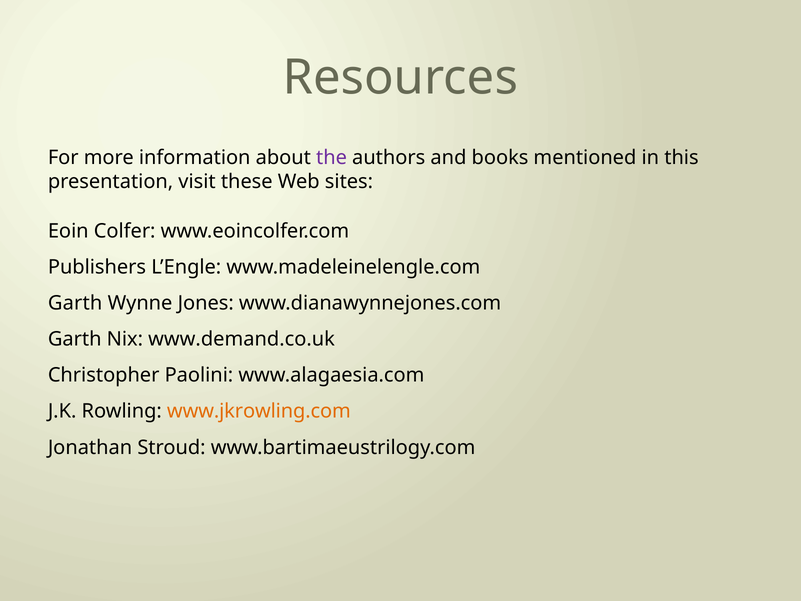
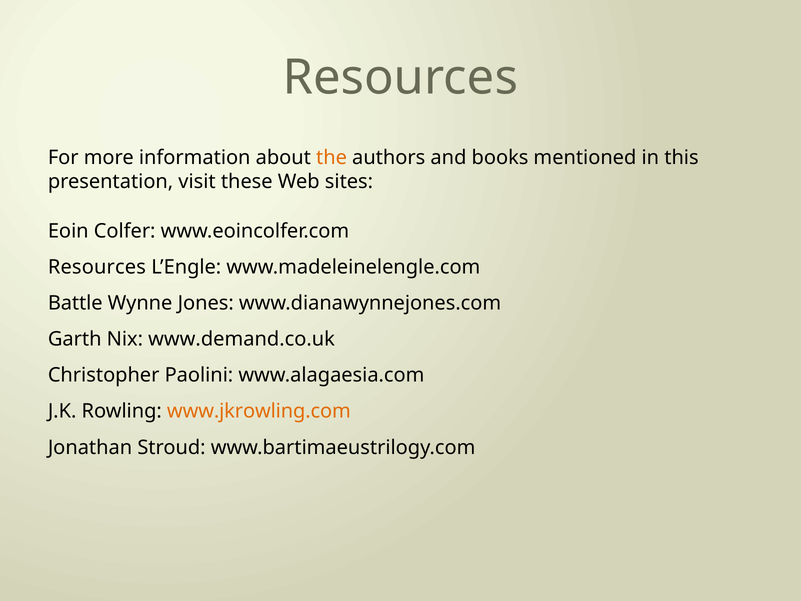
the colour: purple -> orange
Publishers at (97, 267): Publishers -> Resources
Garth at (75, 303): Garth -> Battle
